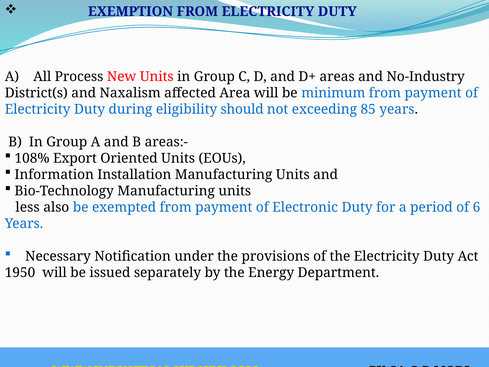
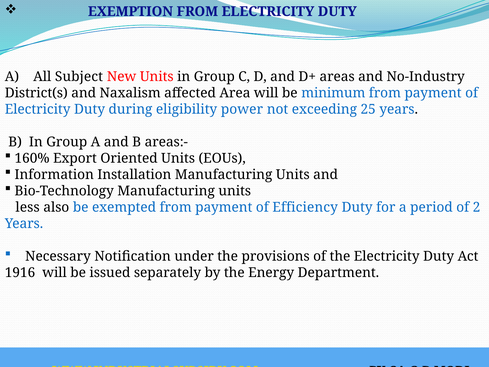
Process: Process -> Subject
should: should -> power
85: 85 -> 25
108%: 108% -> 160%
Electronic: Electronic -> Efficiency
6: 6 -> 2
1950: 1950 -> 1916
